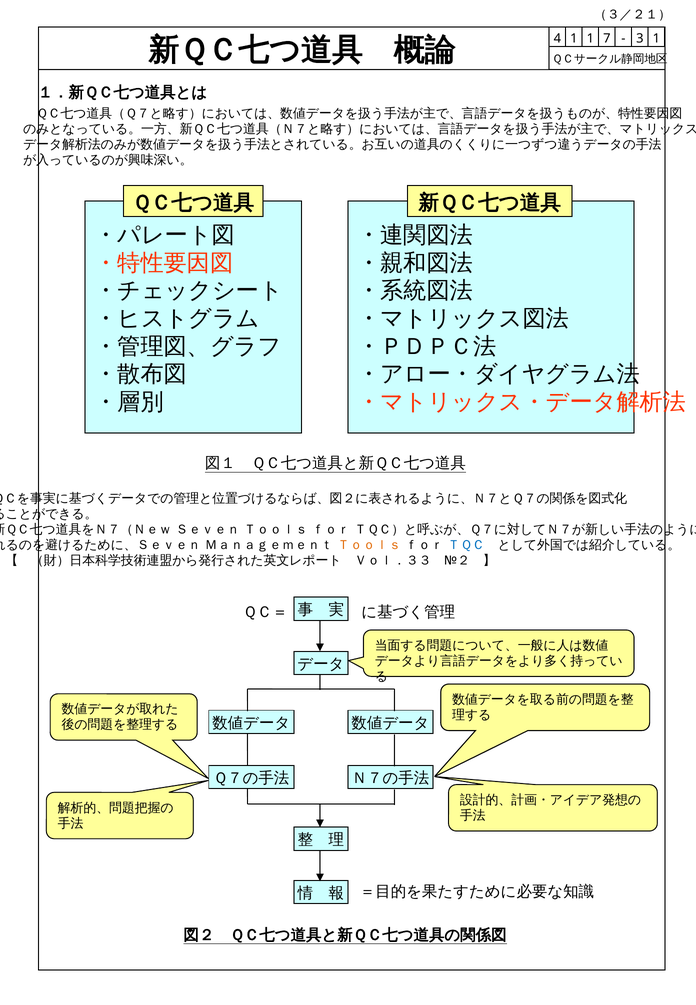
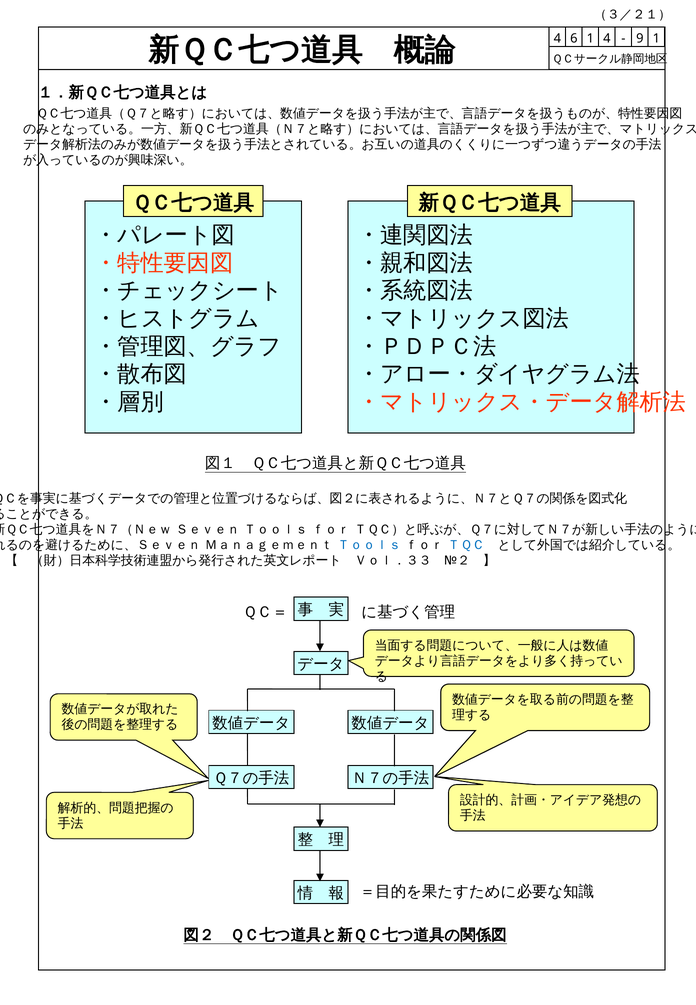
4 1: 1 -> 6
1 7: 7 -> 4
3: 3 -> 9
Ｔｏｏｌｓ at (369, 545) colour: orange -> blue
